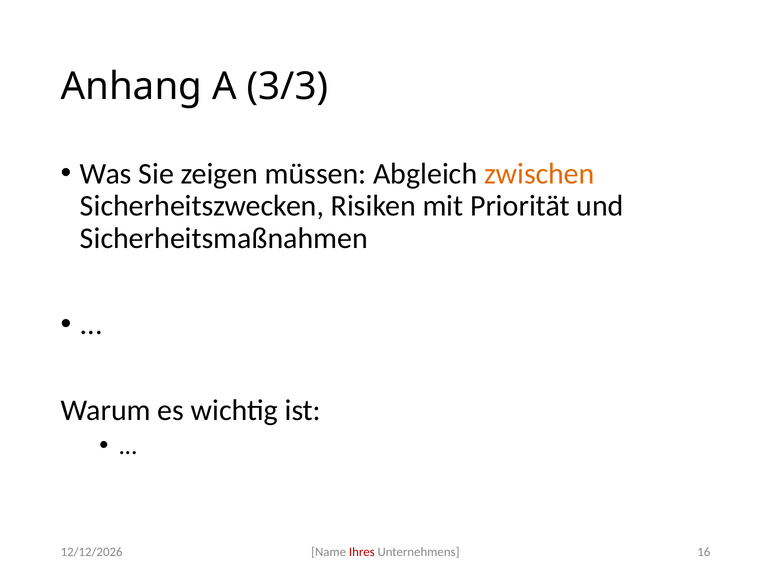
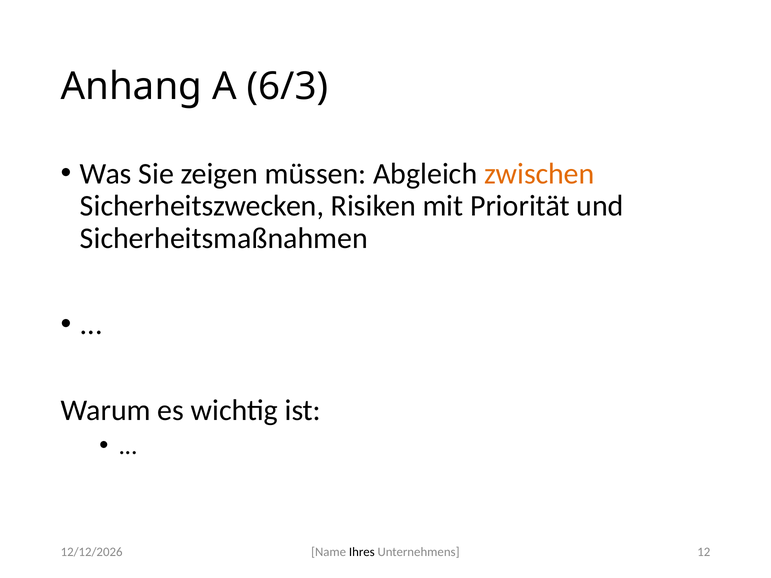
3/3: 3/3 -> 6/3
Ihres colour: red -> black
16: 16 -> 12
